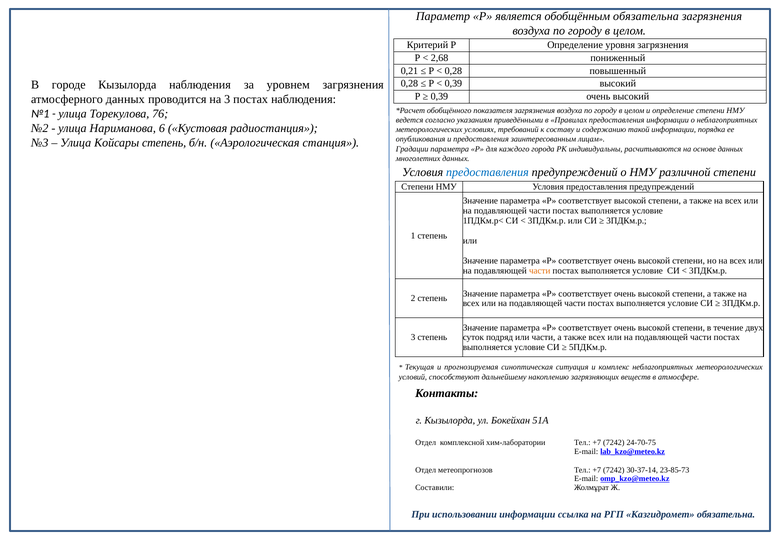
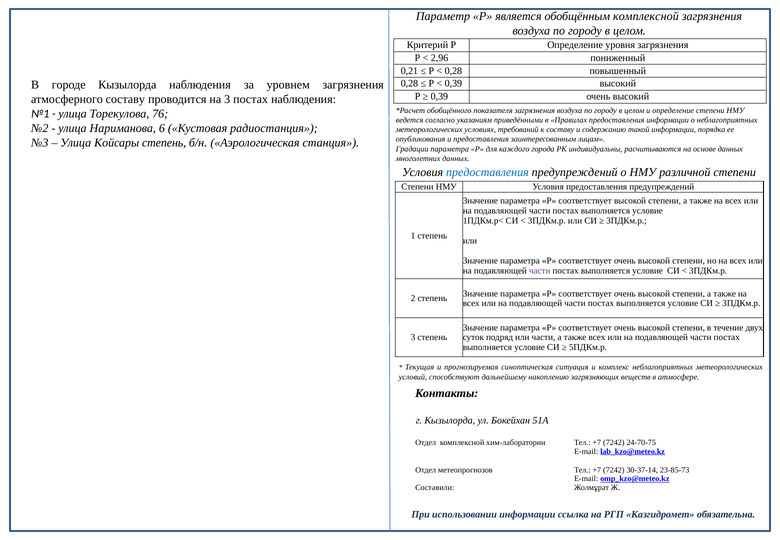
обобщённым обязательна: обязательна -> комплексной
2,68: 2,68 -> 2,96
атмосферного данных: данных -> составу
части at (540, 271) colour: orange -> purple
